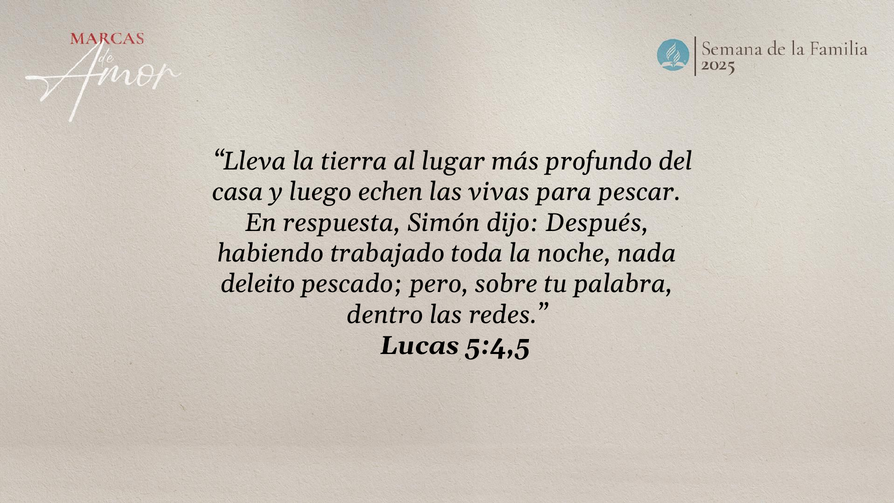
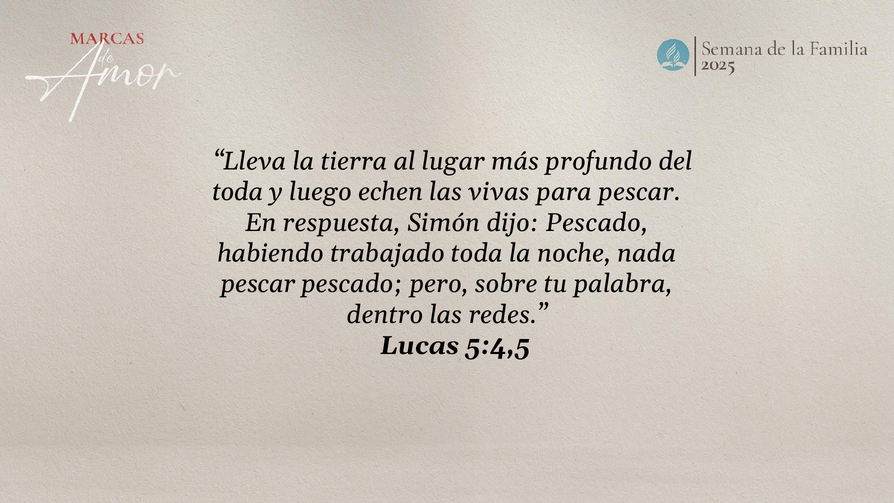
casa at (238, 192): casa -> toda
dijo Después: Después -> Pescado
deleito at (258, 284): deleito -> pescar
